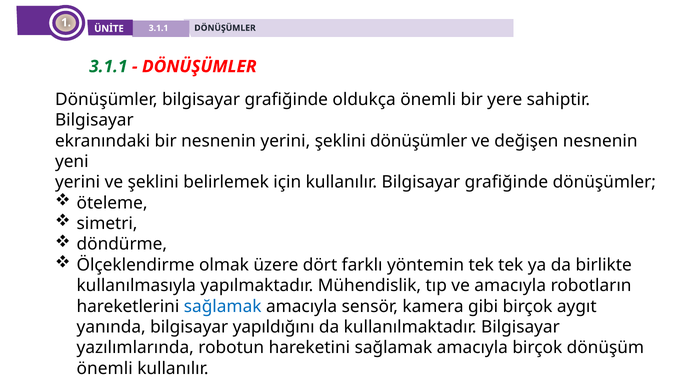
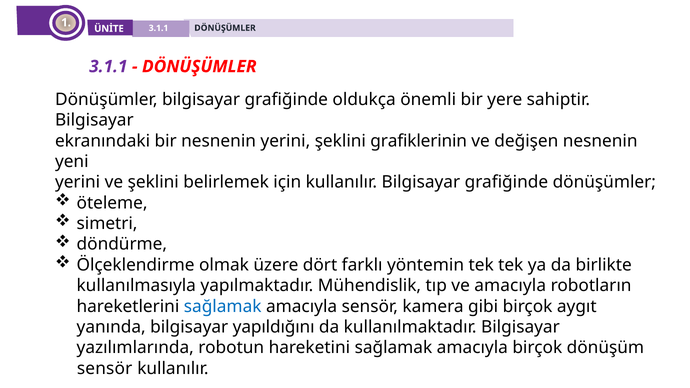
3.1.1 at (108, 67) colour: green -> purple
şeklini dönüşümler: dönüşümler -> grafiklerinin
önemli at (105, 369): önemli -> sensör
